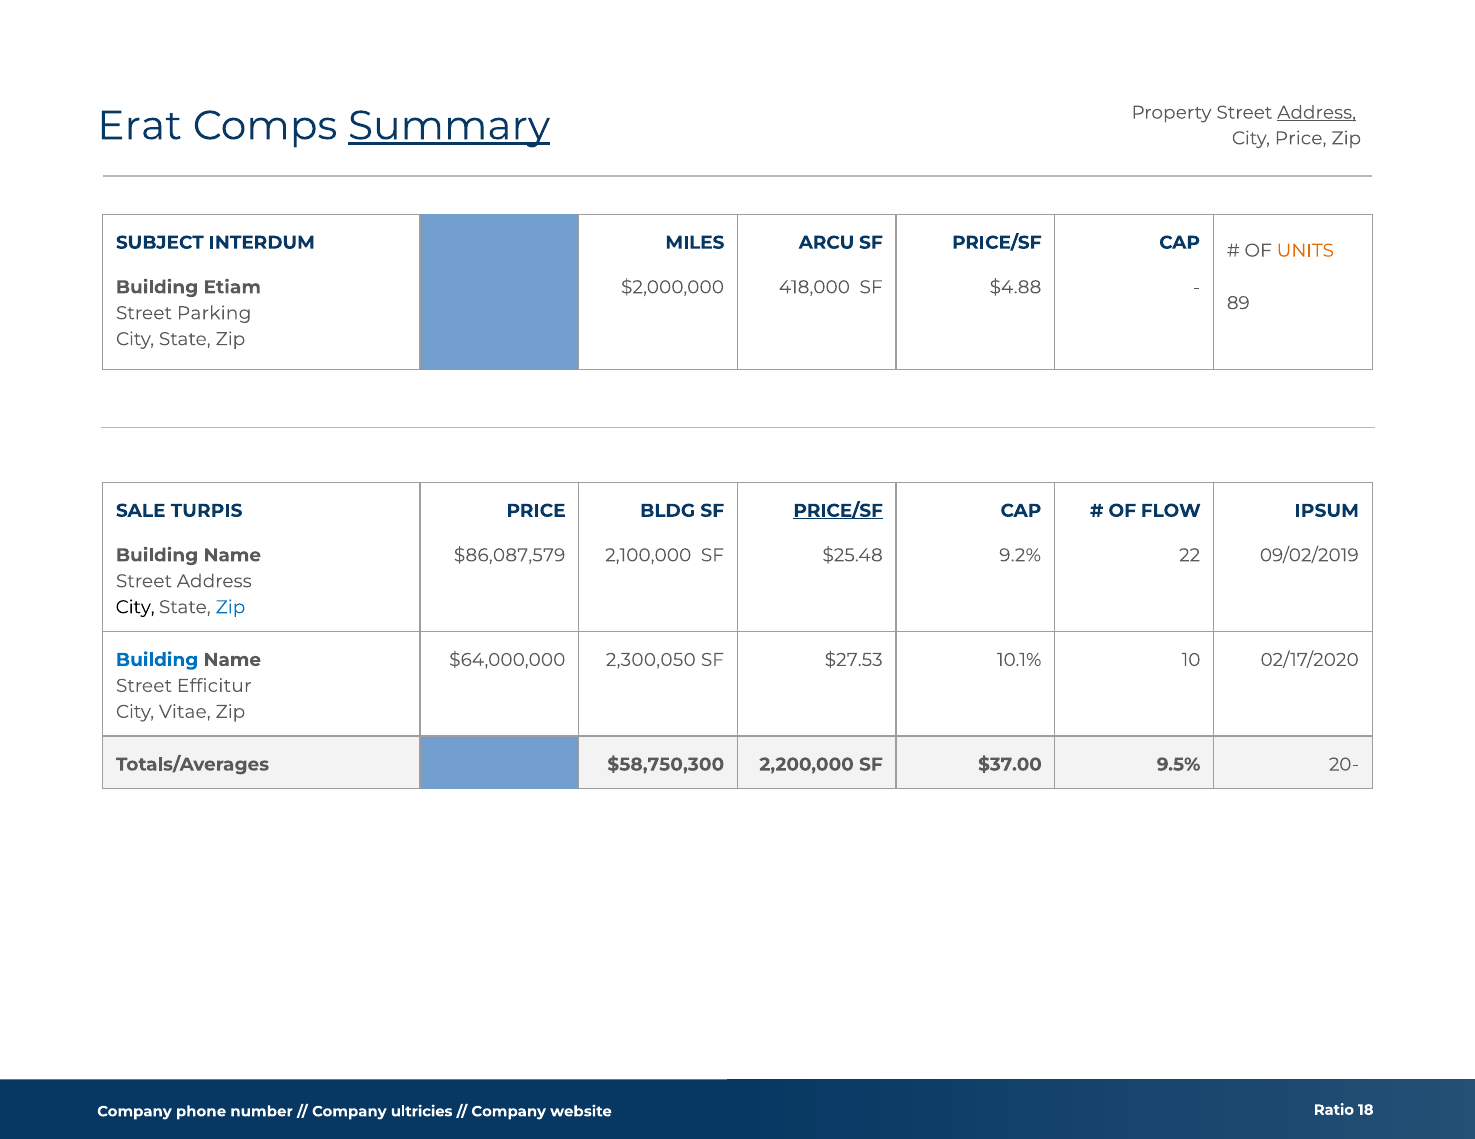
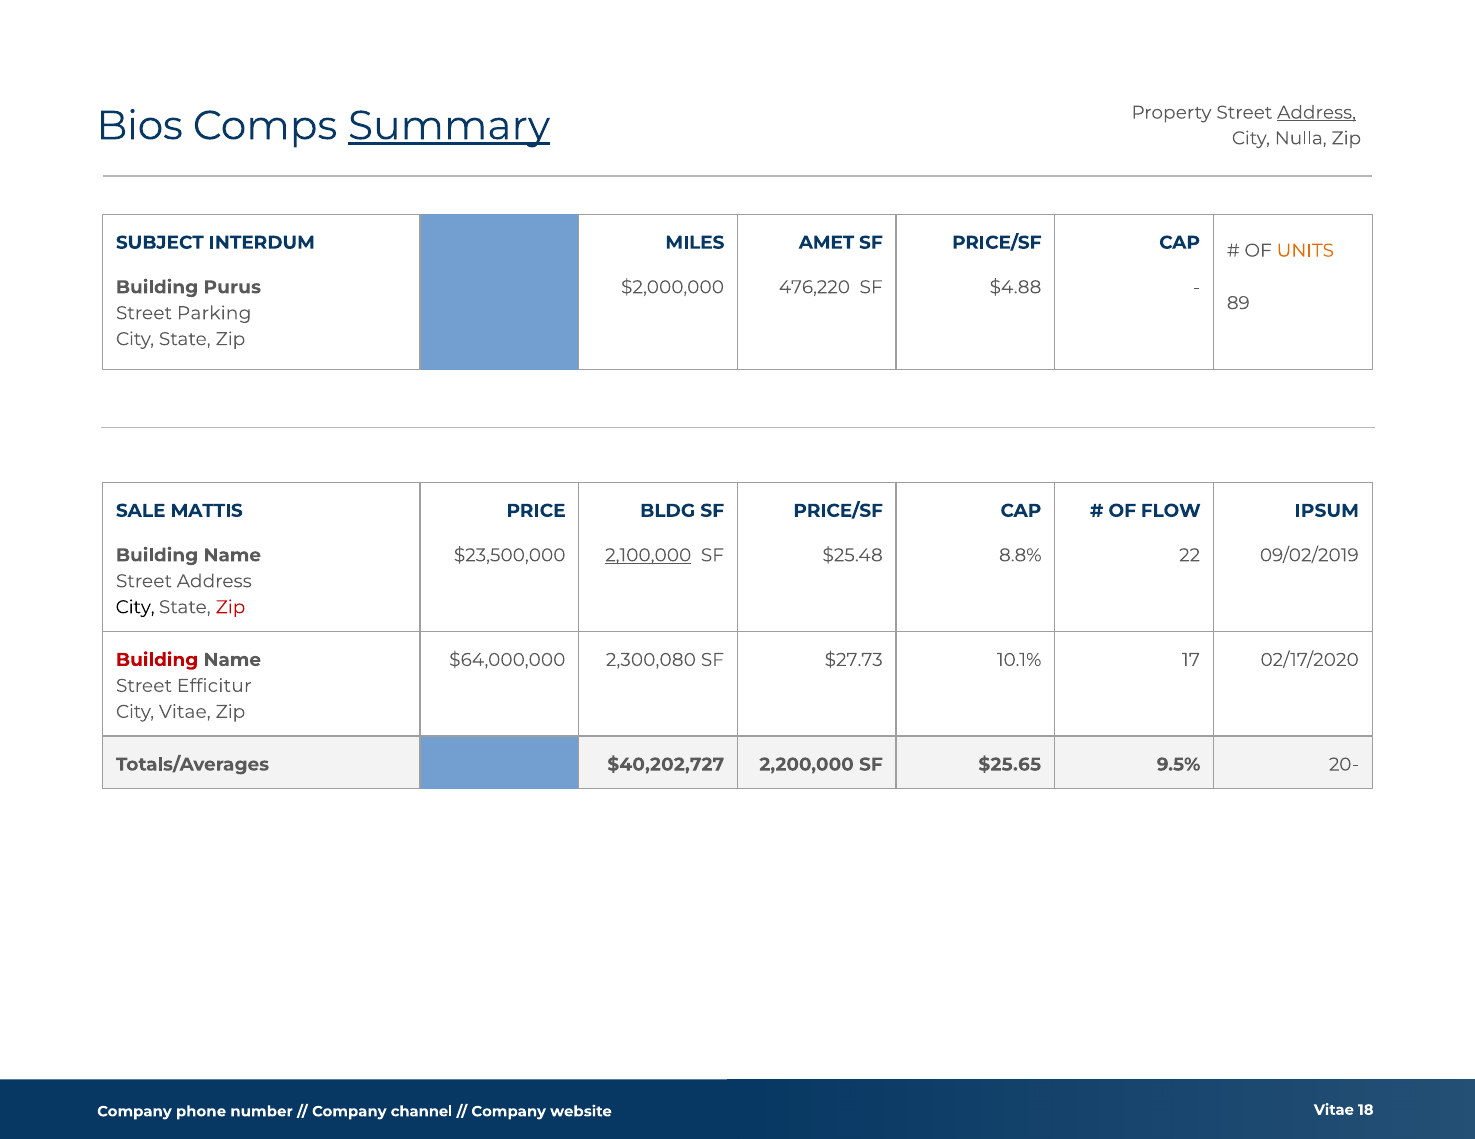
Erat: Erat -> Bios
City Price: Price -> Nulla
ARCU: ARCU -> AMET
Etiam: Etiam -> Purus
418,000: 418,000 -> 476,220
TURPIS: TURPIS -> MATTIS
PRICE/SF at (838, 511) underline: present -> none
$86,087,579: $86,087,579 -> $23,500,000
2,100,000 underline: none -> present
9.2%: 9.2% -> 8.8%
Zip at (230, 608) colour: blue -> red
Building at (157, 660) colour: blue -> red
2,300,050: 2,300,050 -> 2,300,080
$27.53: $27.53 -> $27.73
10: 10 -> 17
$58,750,300: $58,750,300 -> $40,202,727
$37.00: $37.00 -> $25.65
Ratio at (1334, 1111): Ratio -> Vitae
ultricies: ultricies -> channel
